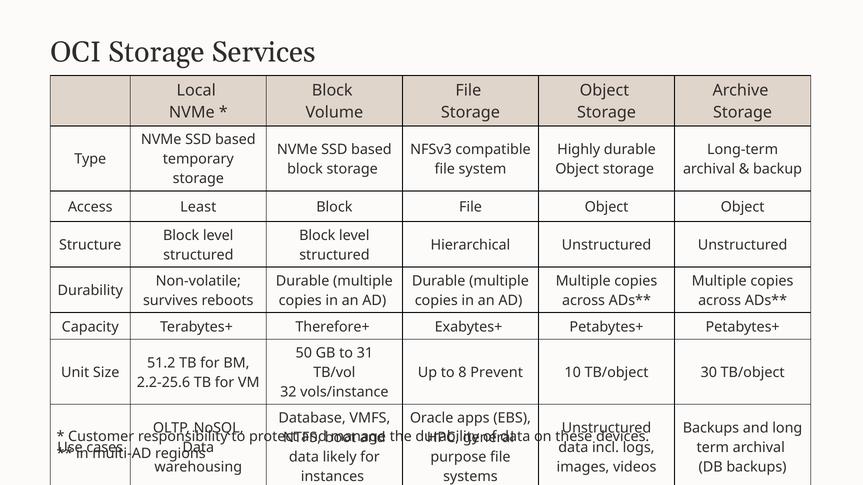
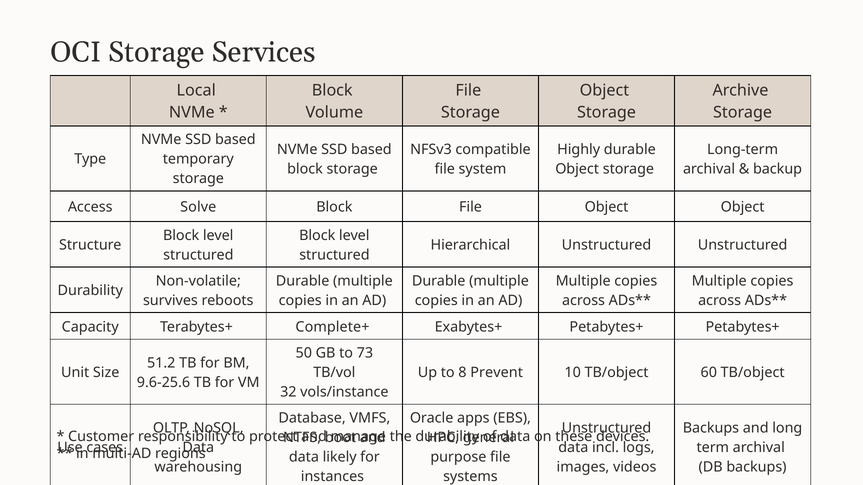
Least: Least -> Solve
Therefore+: Therefore+ -> Complete+
31: 31 -> 73
30: 30 -> 60
2.2-25.6: 2.2-25.6 -> 9.6-25.6
